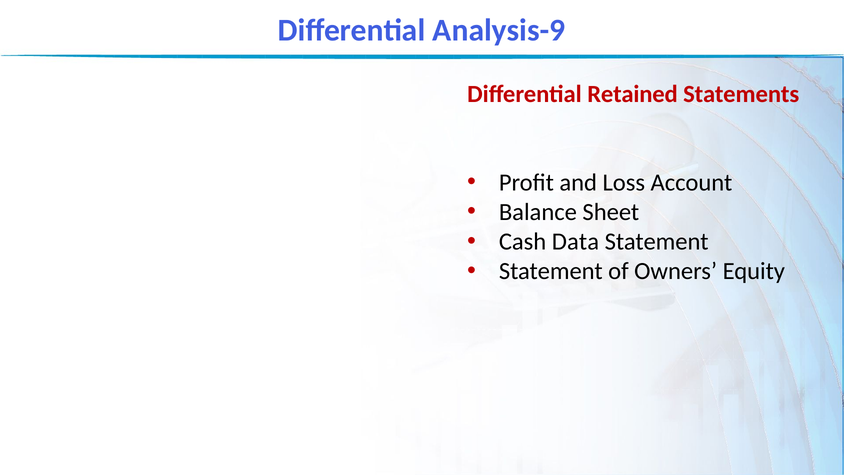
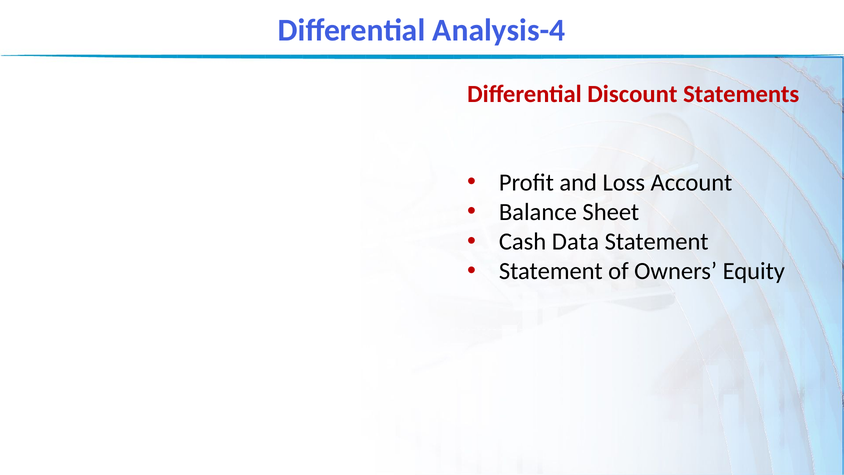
Analysis-9: Analysis-9 -> Analysis-4
Retained: Retained -> Discount
